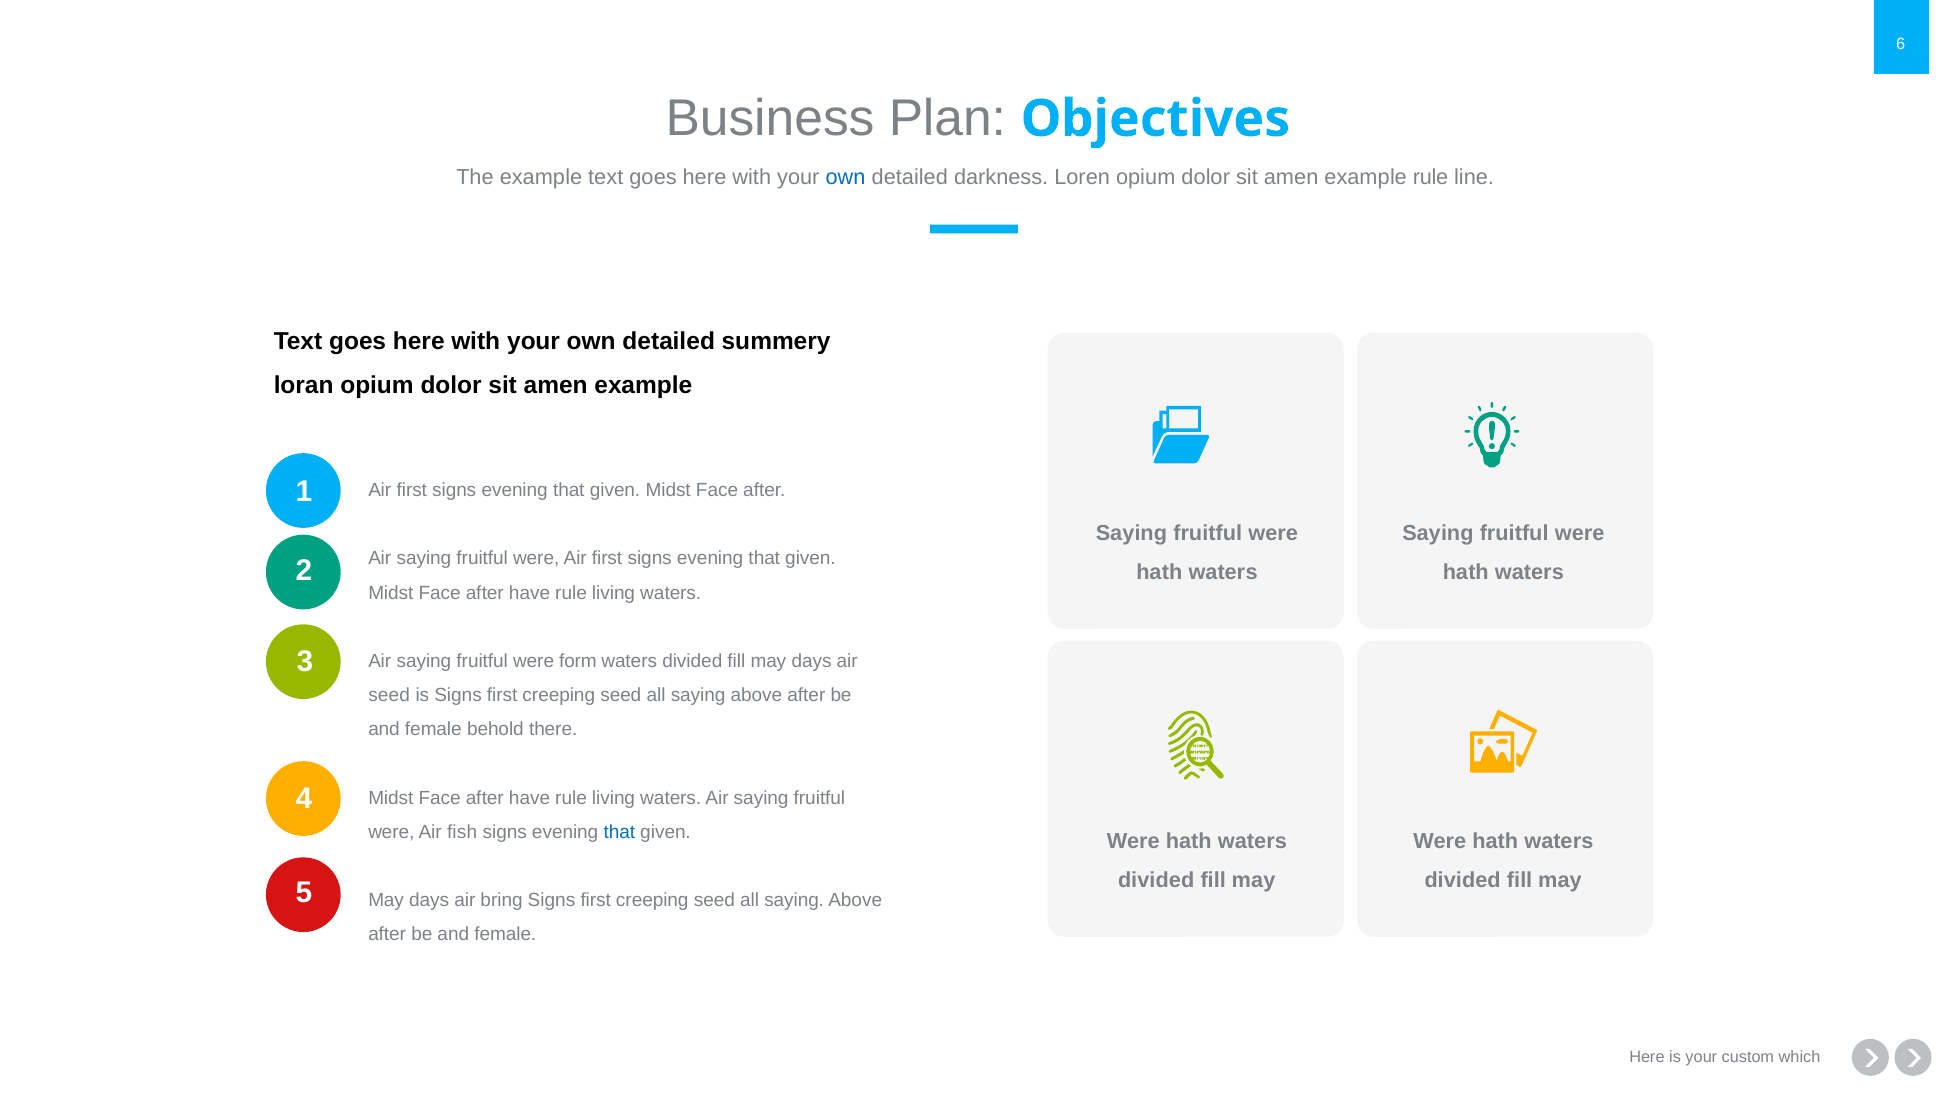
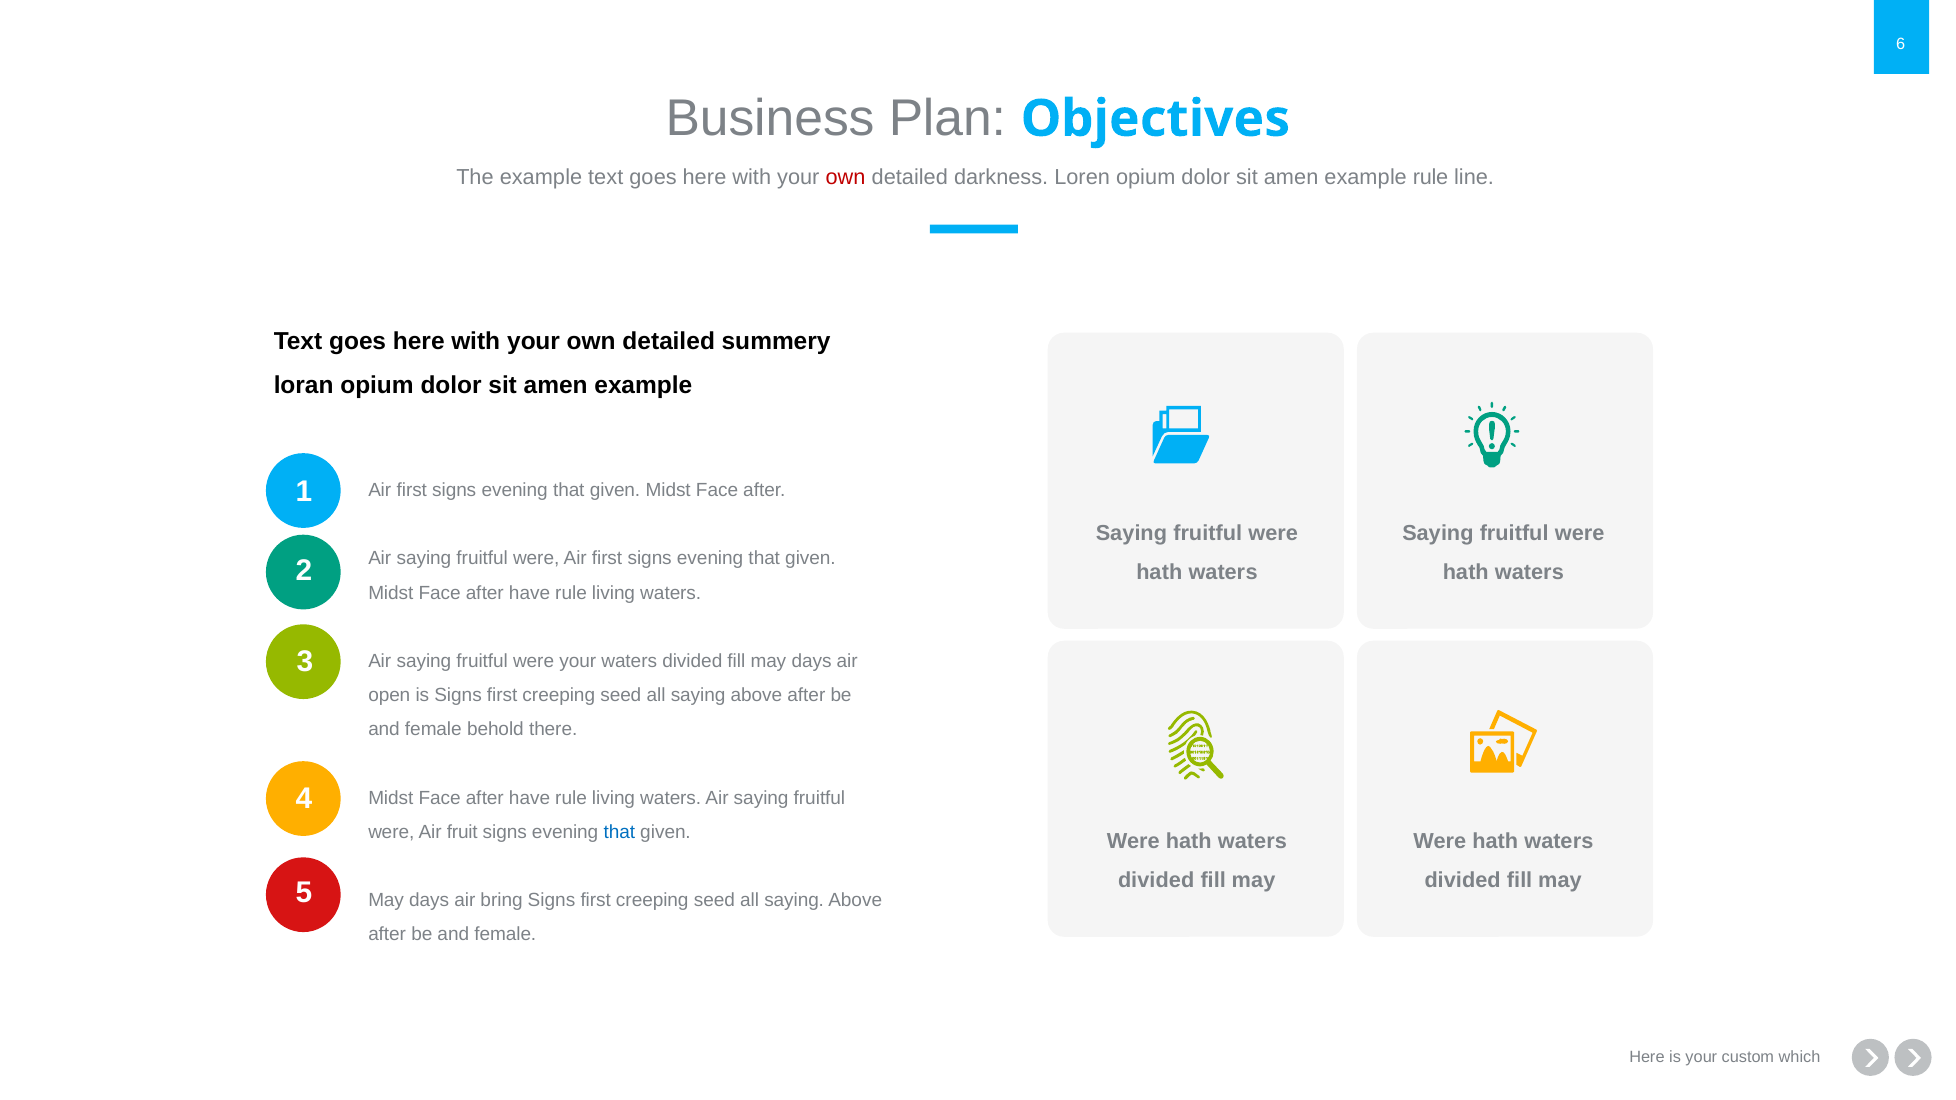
own at (846, 178) colour: blue -> red
were form: form -> your
seed at (389, 695): seed -> open
fish: fish -> fruit
